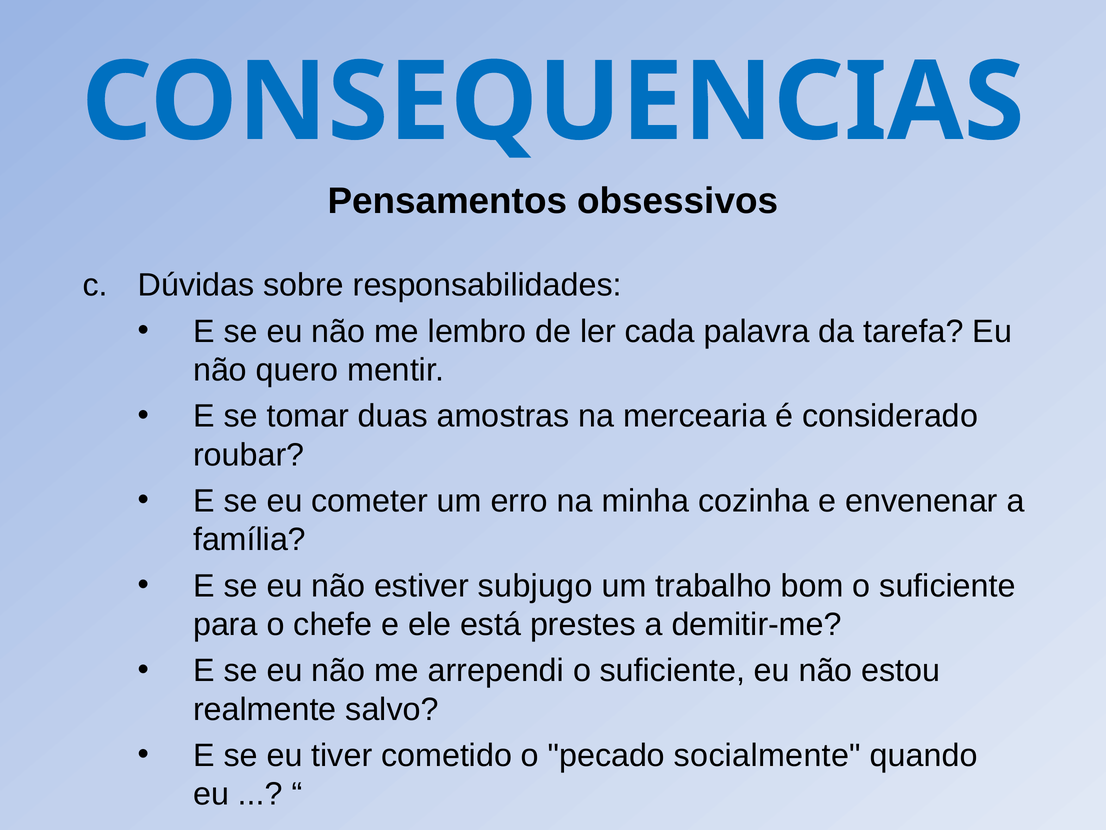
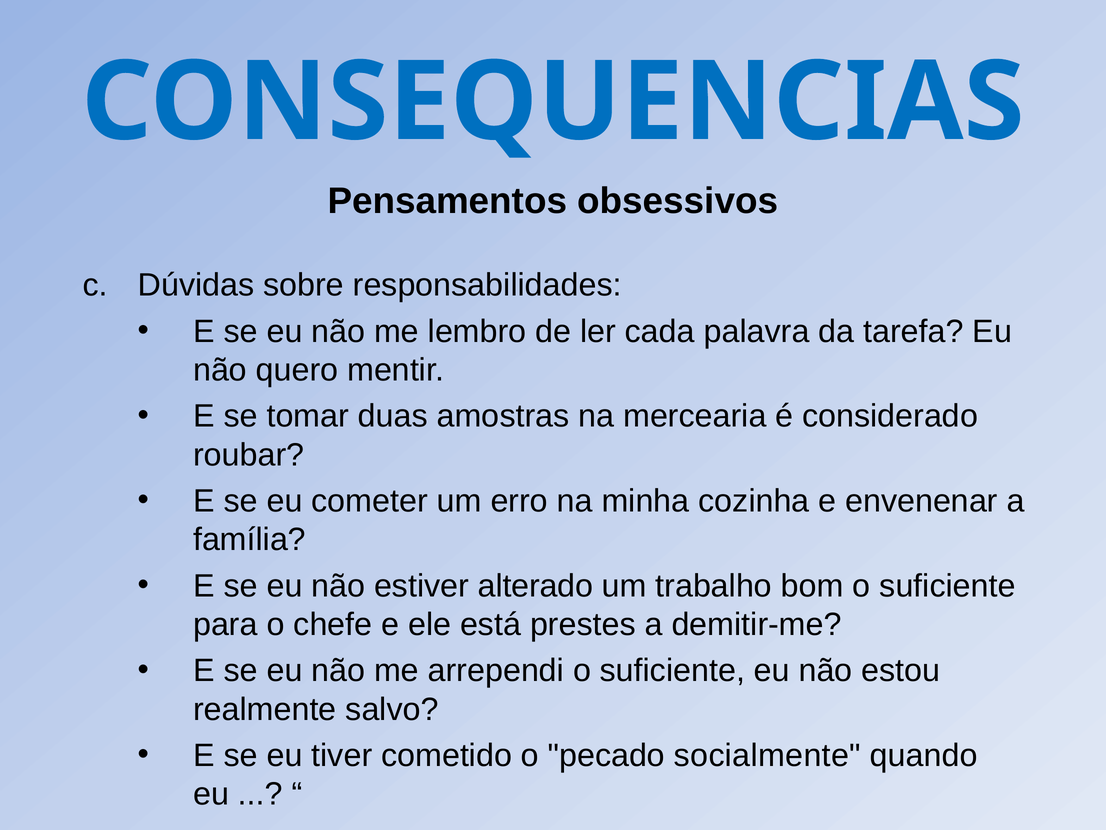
subjugo: subjugo -> alterado
